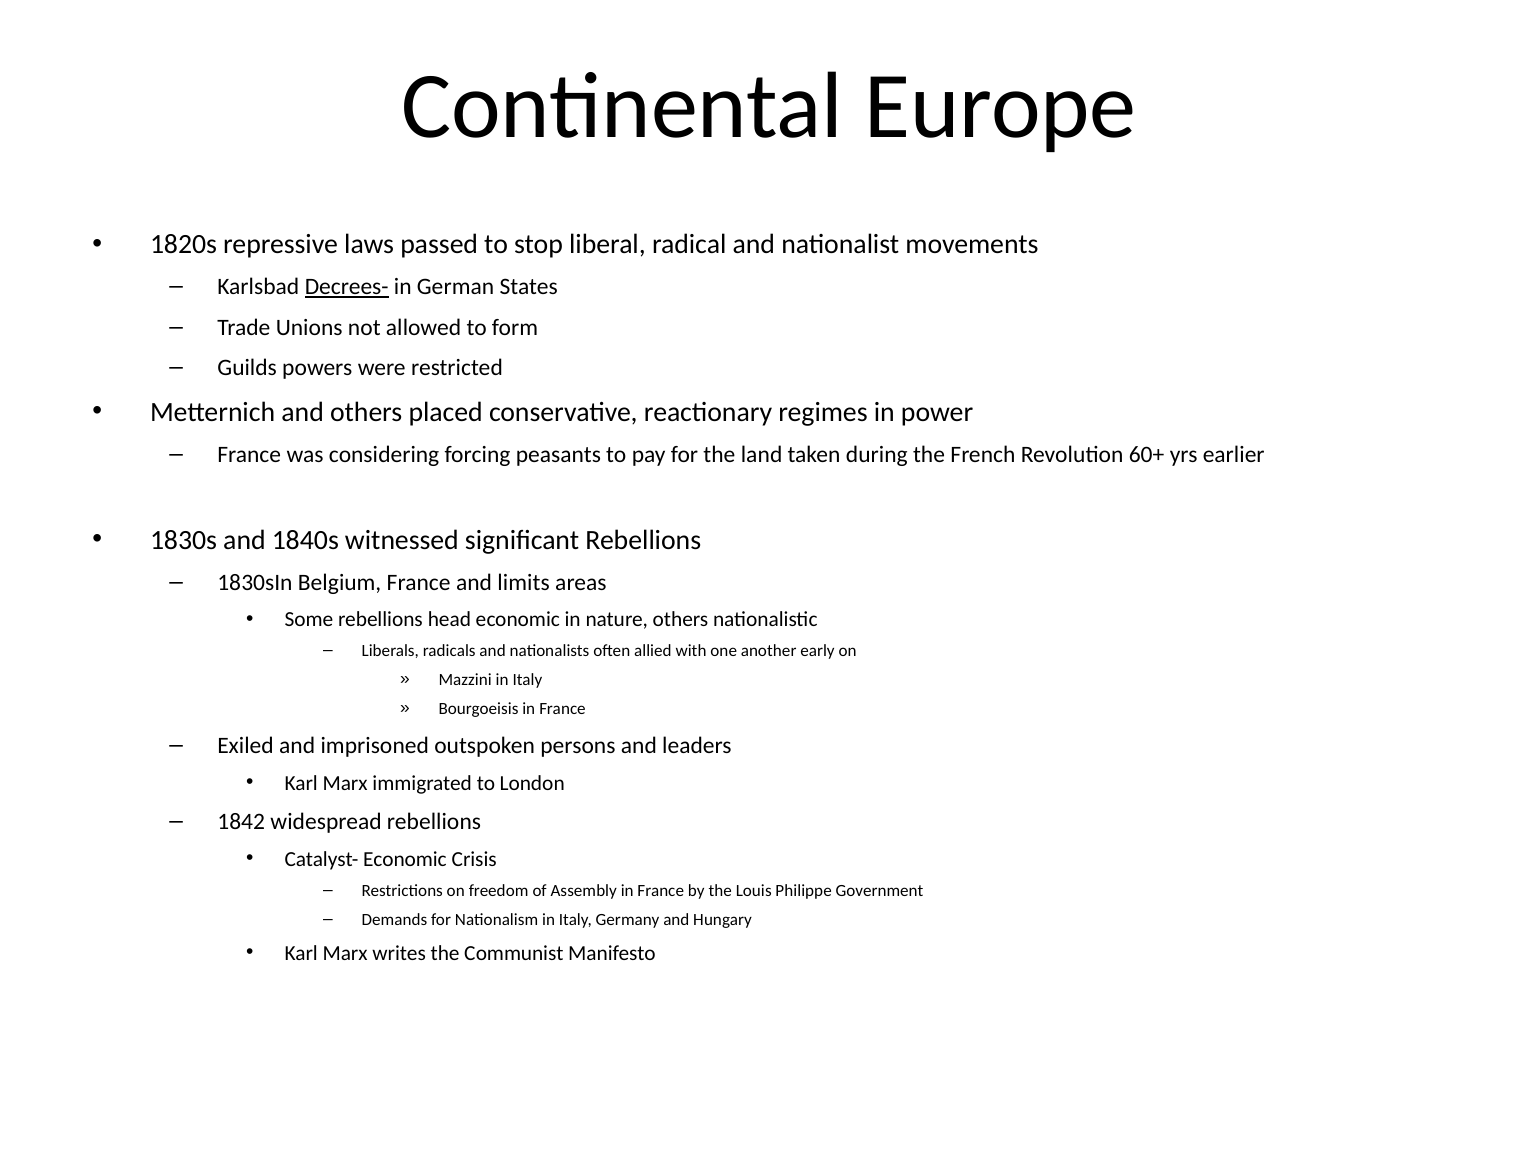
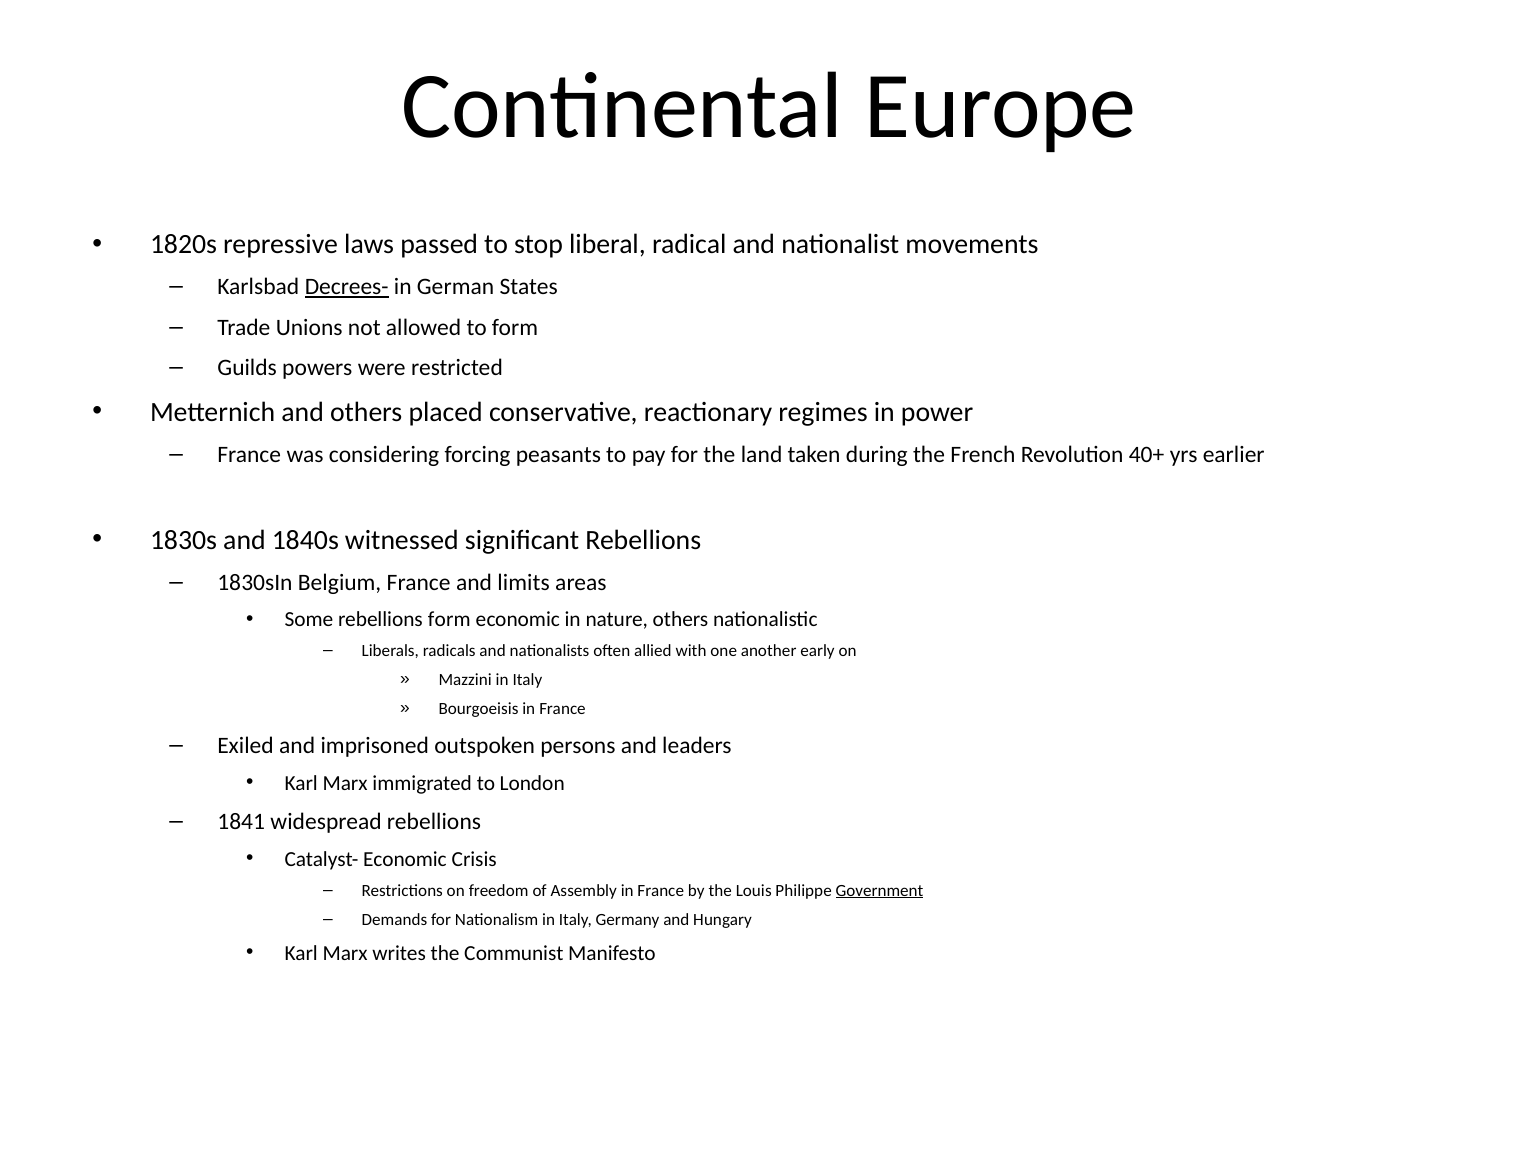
60+: 60+ -> 40+
rebellions head: head -> form
1842: 1842 -> 1841
Government underline: none -> present
